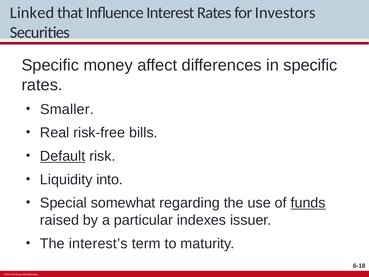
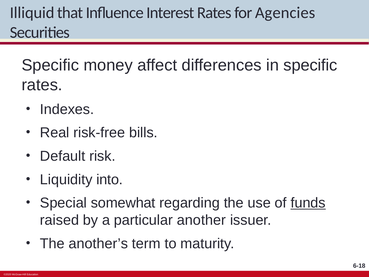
Linked: Linked -> Illiquid
Investors: Investors -> Agencies
Smaller: Smaller -> Indexes
Default underline: present -> none
indexes: indexes -> another
interest’s: interest’s -> another’s
